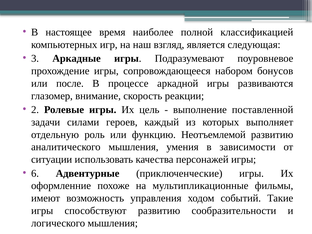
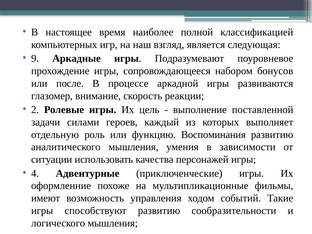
3: 3 -> 9
Неотъемлемой: Неотъемлемой -> Воспоминания
6: 6 -> 4
